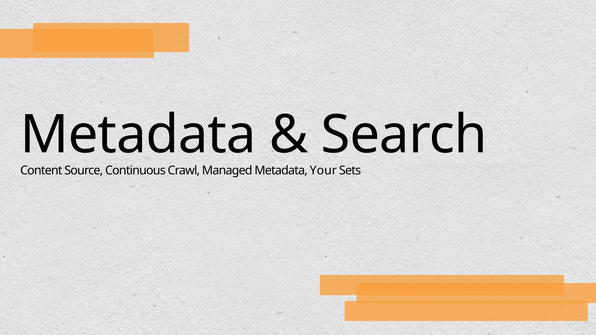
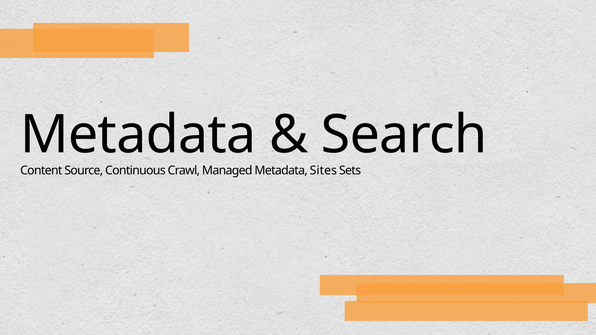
Your: Your -> Sites
